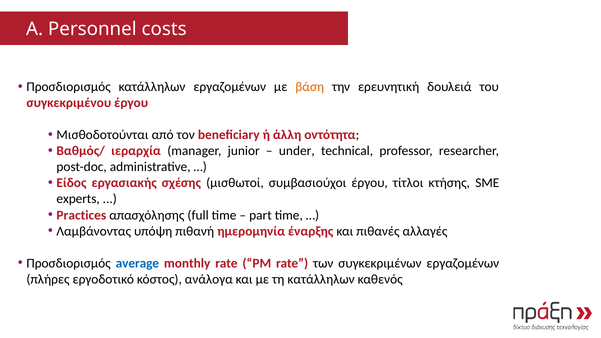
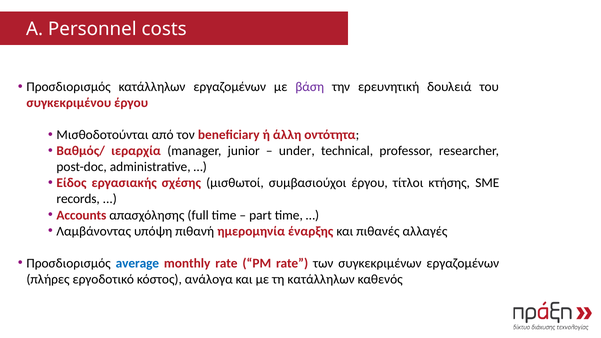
βάση colour: orange -> purple
experts: experts -> records
Practices: Practices -> Accounts
